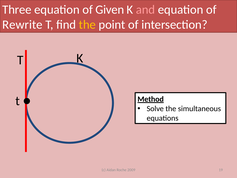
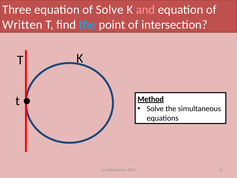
of Given: Given -> Solve
Rewrite: Rewrite -> Written
the at (87, 25) colour: yellow -> light blue
